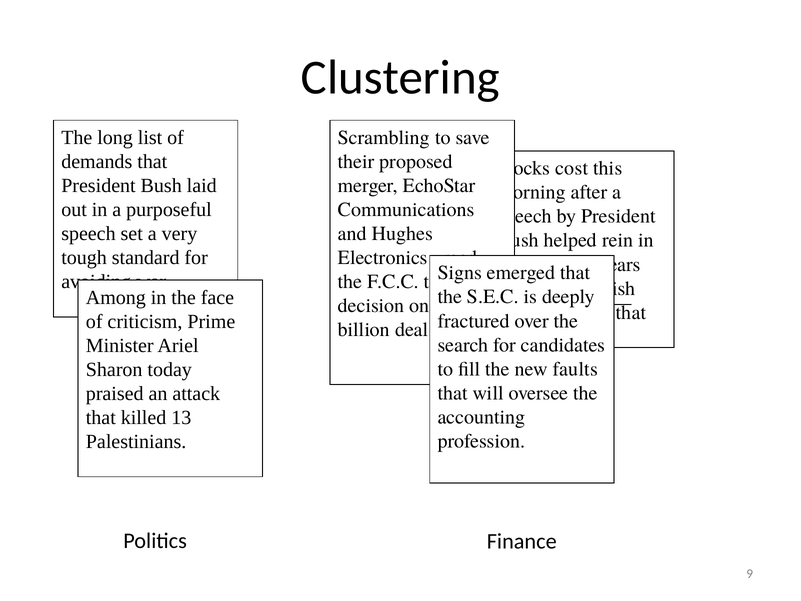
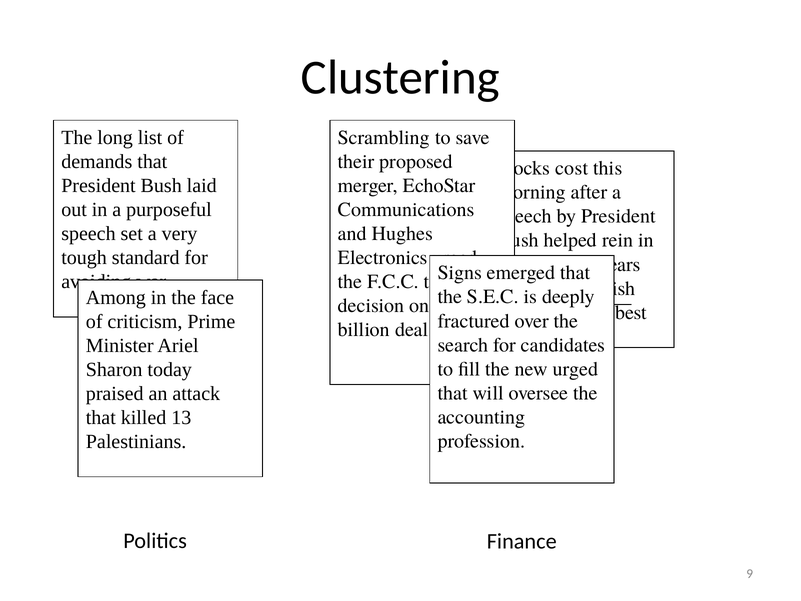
that at (631, 312): that -> best
new faults: faults -> urged
